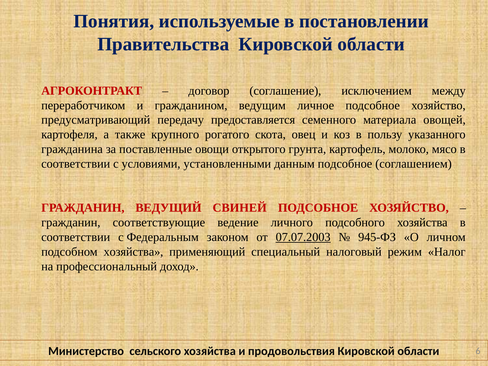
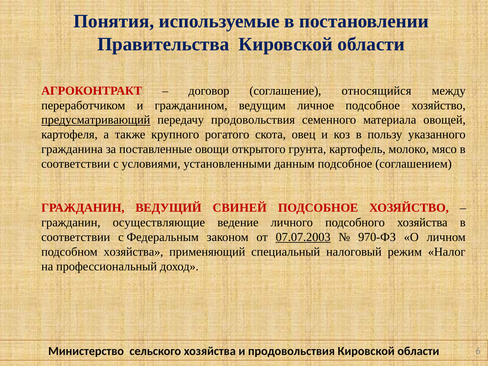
исключением: исключением -> относящийся
предусматривающий underline: none -> present
передачу предоставляется: предоставляется -> продовольствия
соответствующие: соответствующие -> осуществляющие
945-ФЗ: 945-ФЗ -> 970-ФЗ
